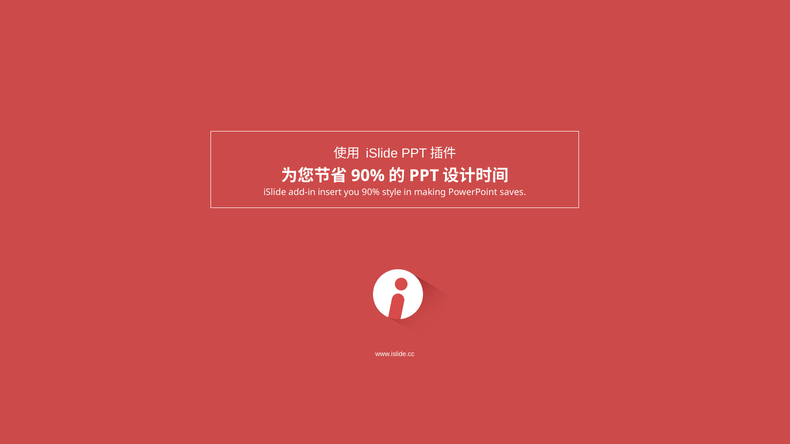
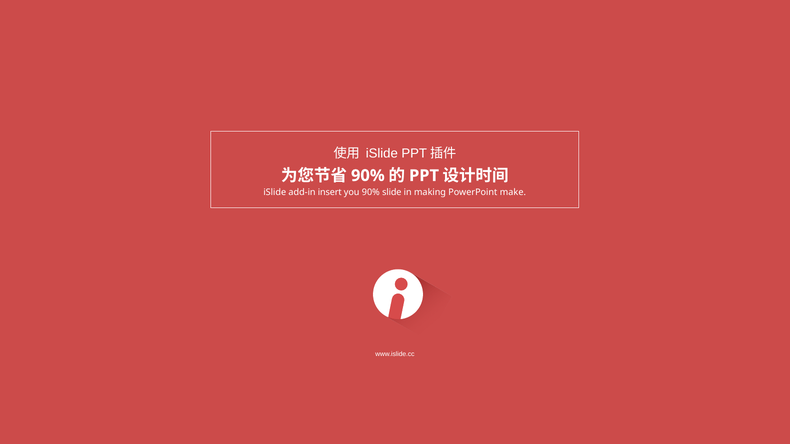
style: style -> slide
saves: saves -> make
